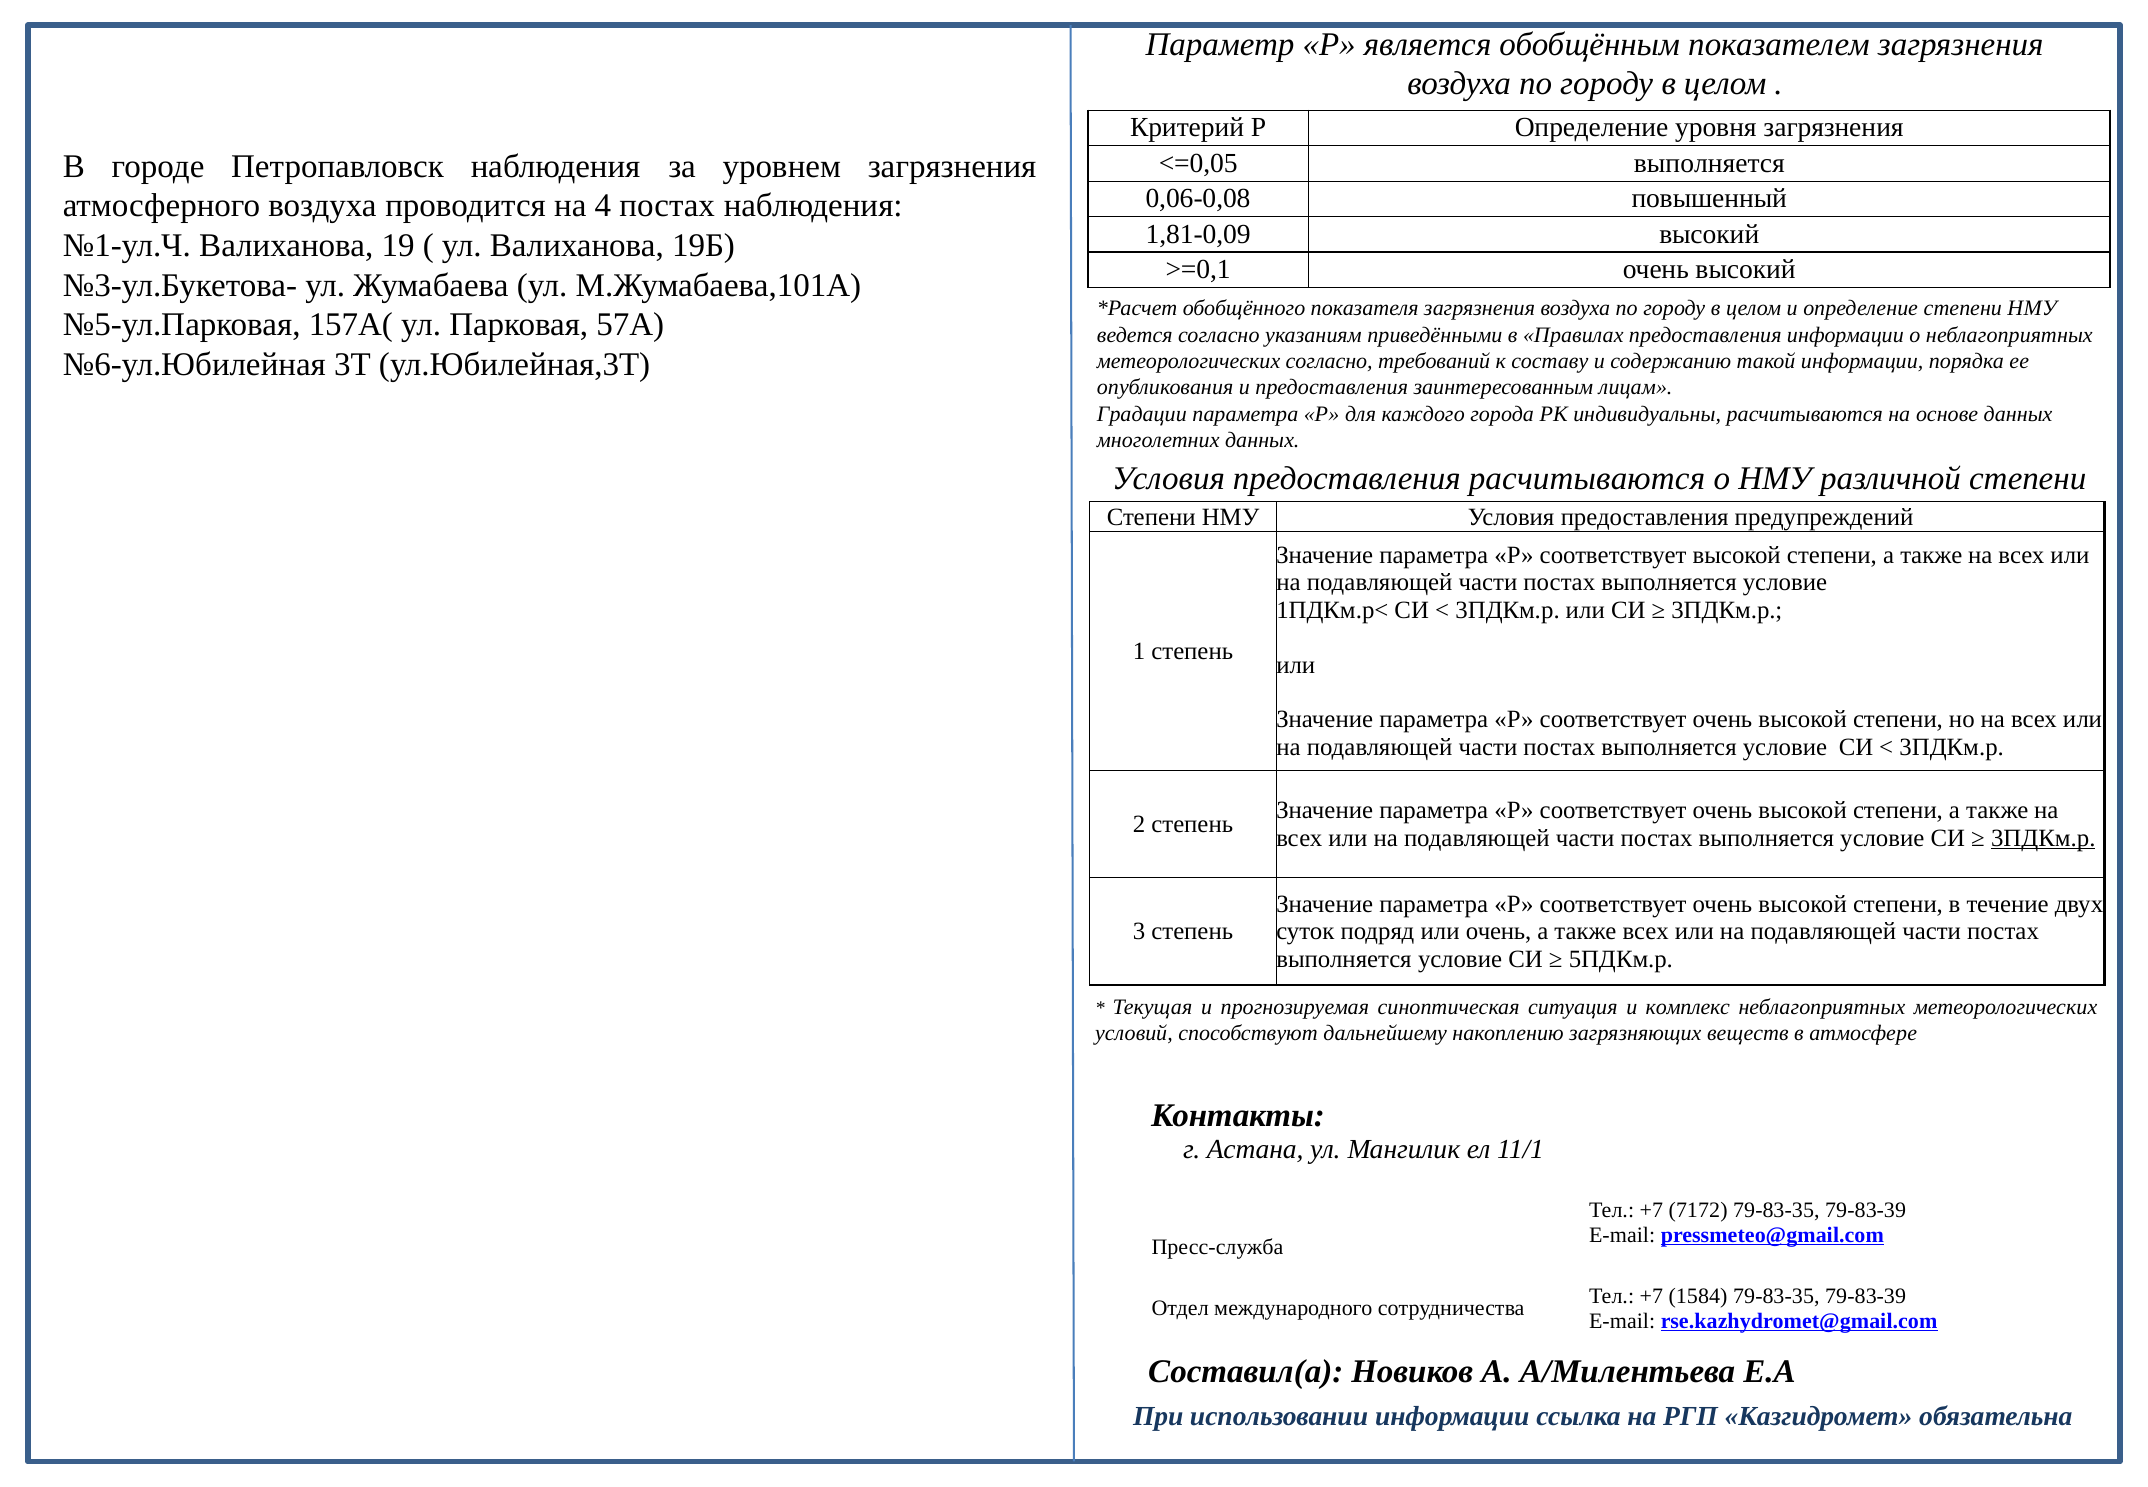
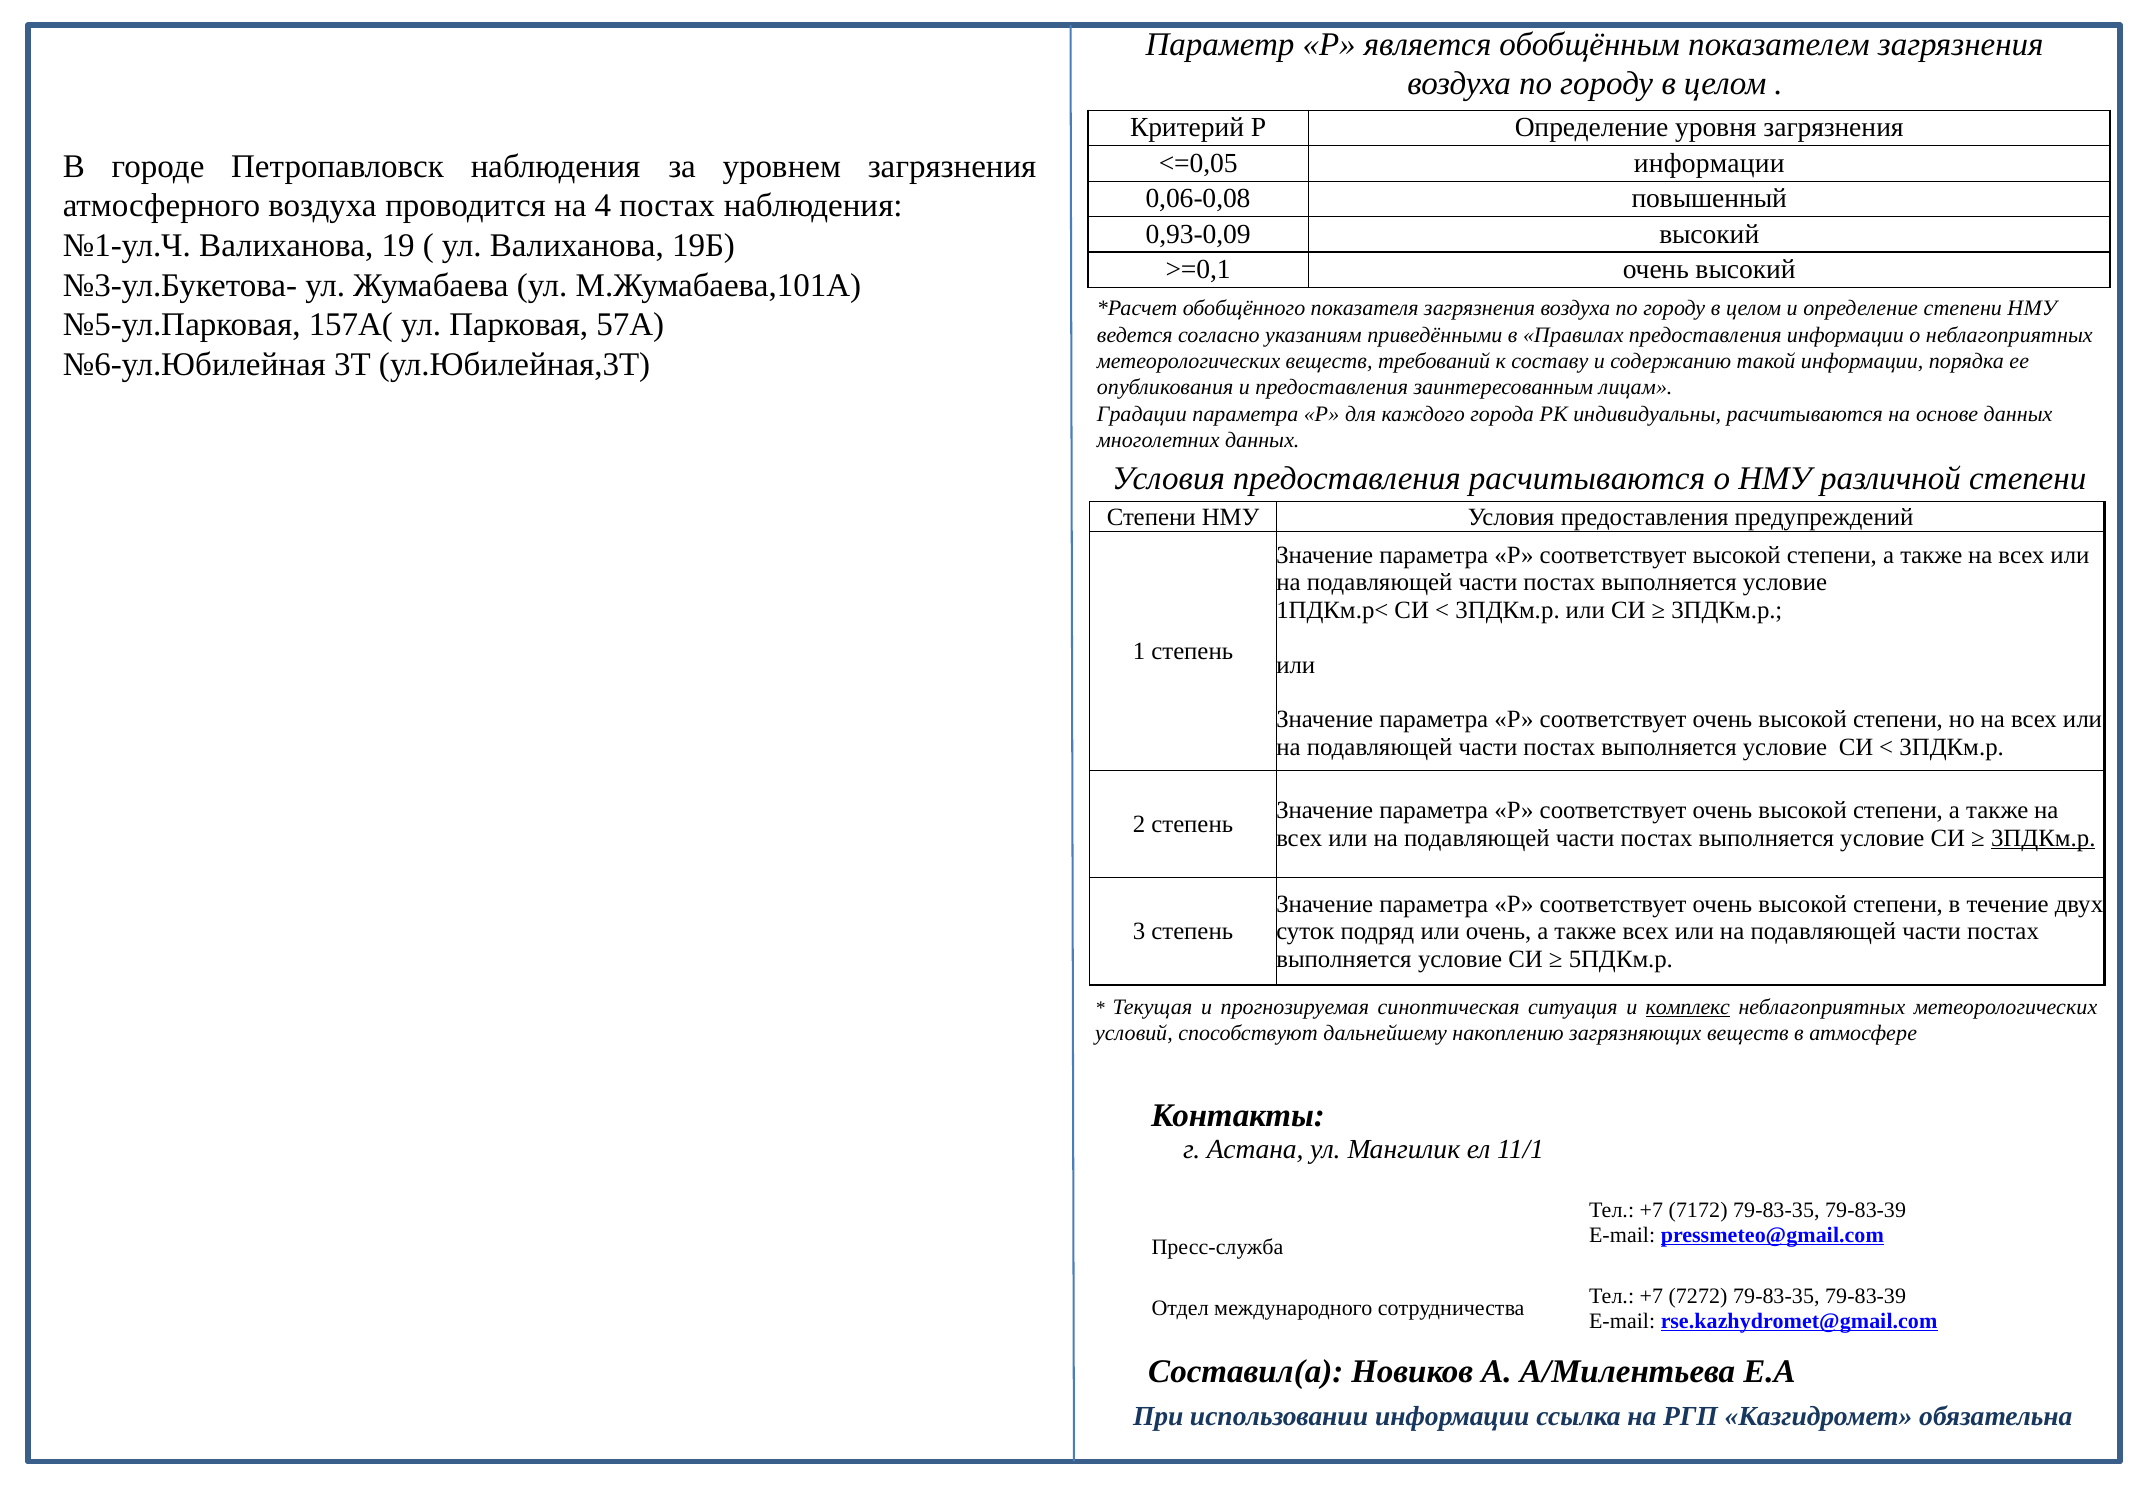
<=0,05 выполняется: выполняется -> информации
1,81-0,09: 1,81-0,09 -> 0,93-0,09
метеорологических согласно: согласно -> веществ
комплекс underline: none -> present
1584: 1584 -> 7272
